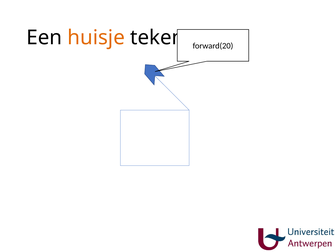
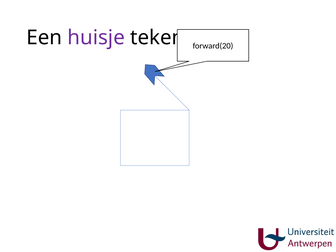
huisje colour: orange -> purple
